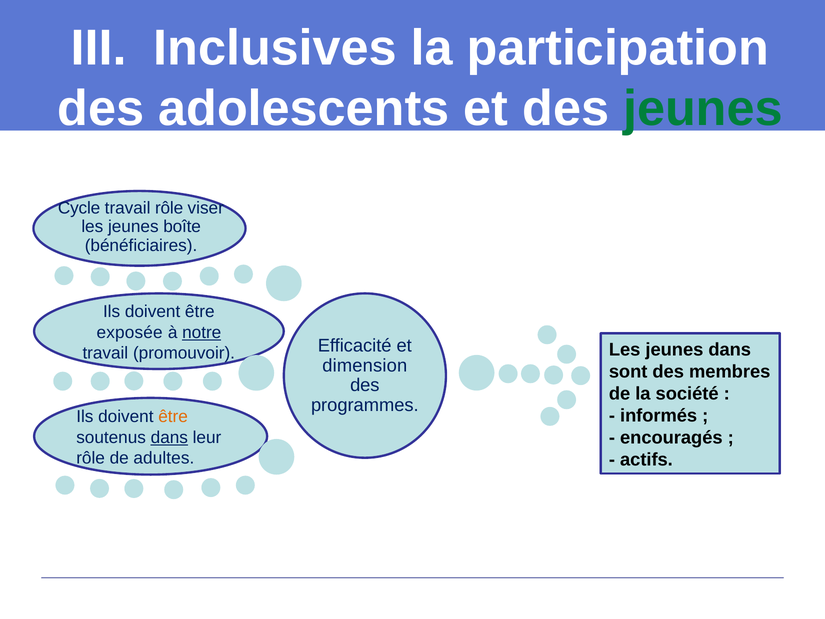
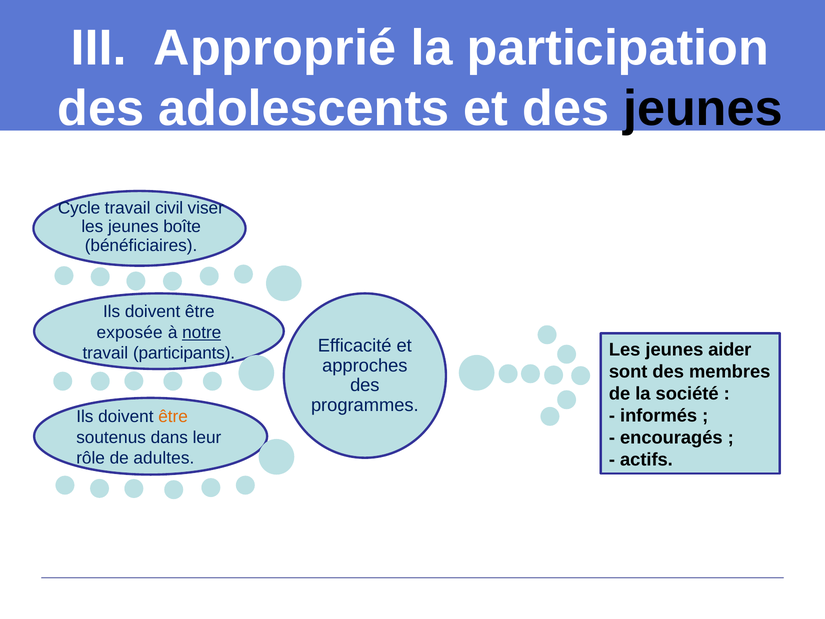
Inclusives: Inclusives -> Approprié
jeunes at (703, 109) colour: green -> black
travail rôle: rôle -> civil
promouvoir: promouvoir -> participants
jeunes dans: dans -> aider
dimension: dimension -> approches
dans at (169, 437) underline: present -> none
